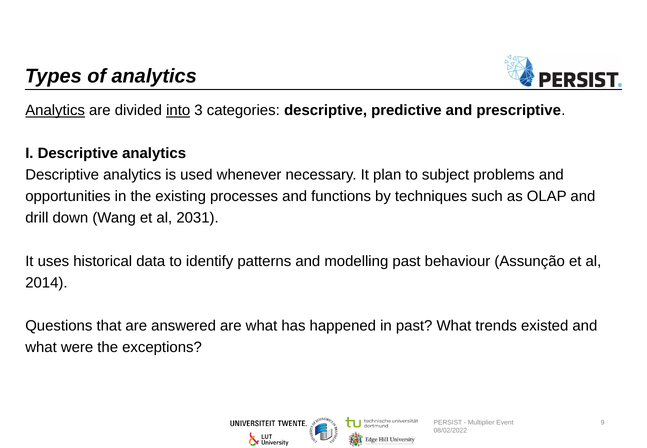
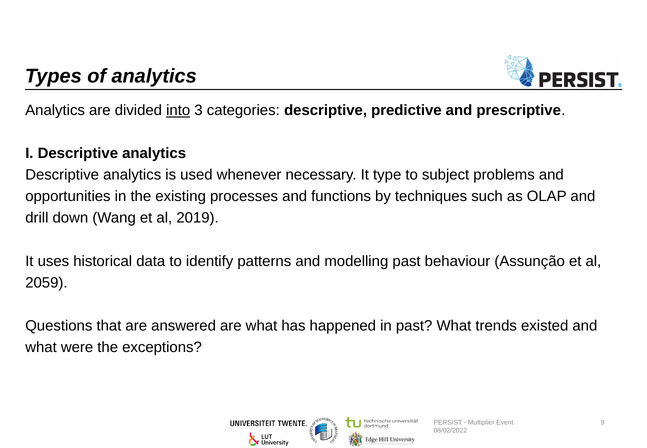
Analytics at (55, 110) underline: present -> none
plan: plan -> type
2031: 2031 -> 2019
2014: 2014 -> 2059
